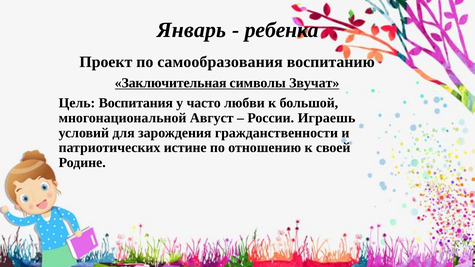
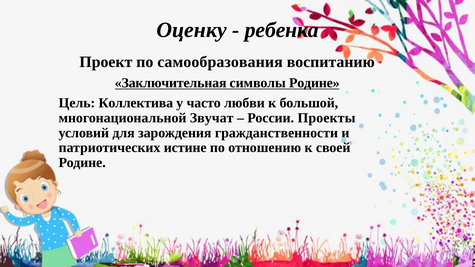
Январь: Январь -> Оценку
символы Звучат: Звучат -> Родине
Воспитания: Воспитания -> Коллектива
Август: Август -> Звучат
Играешь: Играешь -> Проекты
